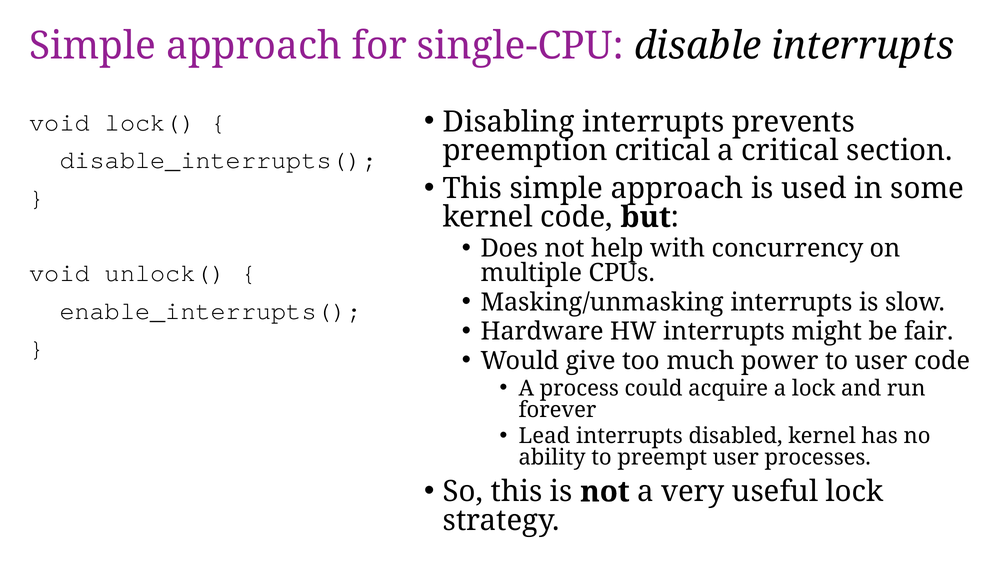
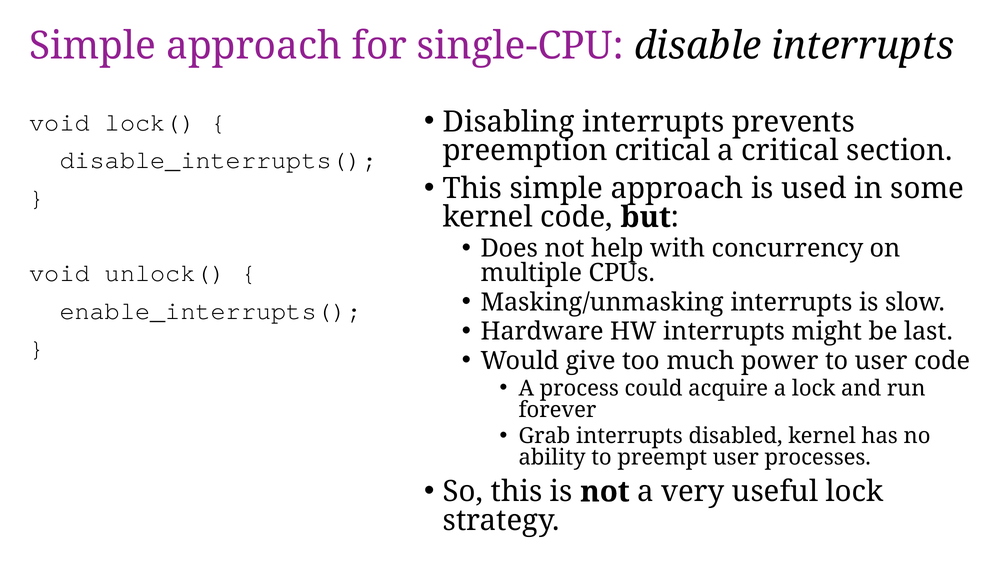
fair: fair -> last
Lead: Lead -> Grab
